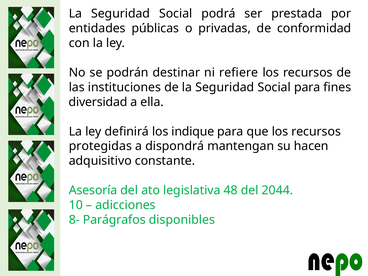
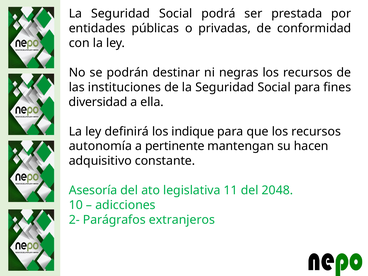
refiere: refiere -> negras
protegidas: protegidas -> autonomía
dispondrá: dispondrá -> pertinente
48: 48 -> 11
2044: 2044 -> 2048
8-: 8- -> 2-
disponibles: disponibles -> extranjeros
